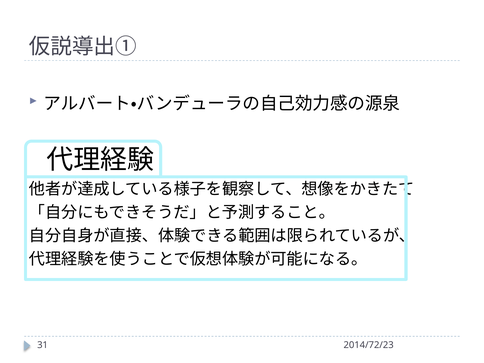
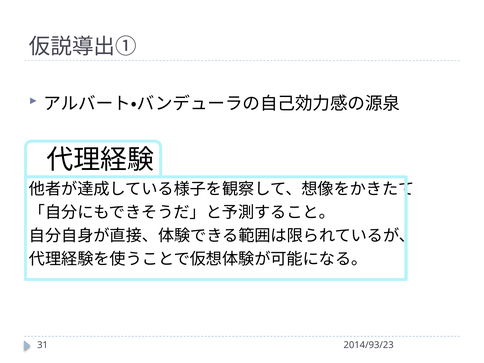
2014/72/23: 2014/72/23 -> 2014/93/23
